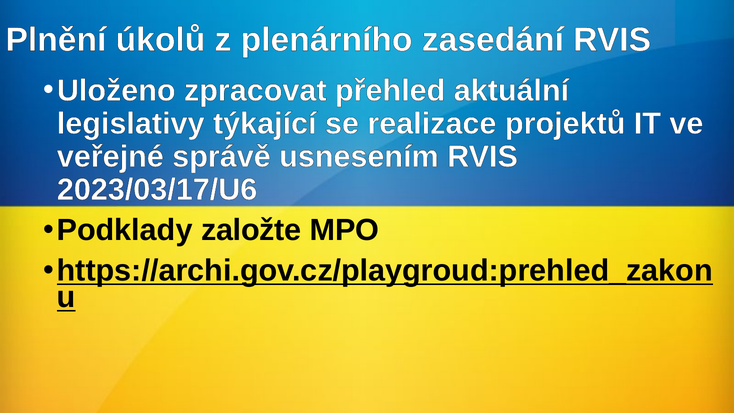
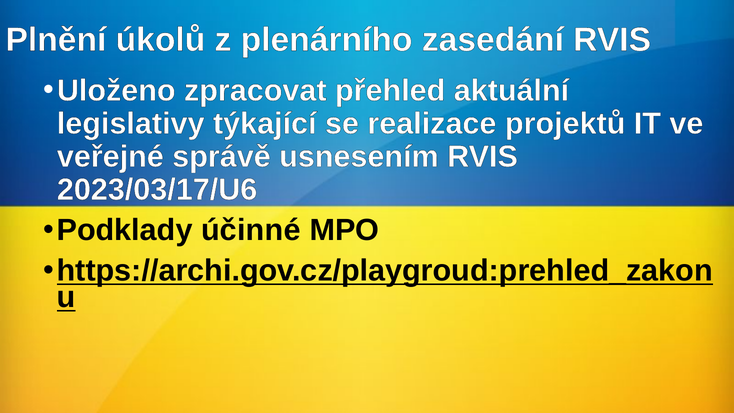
založte: založte -> účinné
